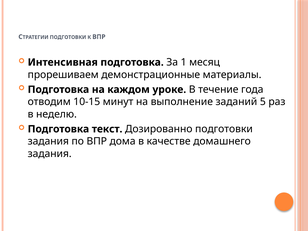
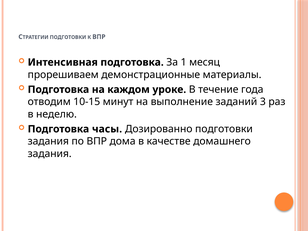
5: 5 -> 3
текст: текст -> часы
